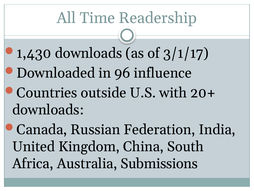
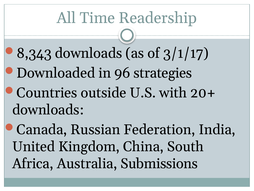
1,430: 1,430 -> 8,343
influence: influence -> strategies
